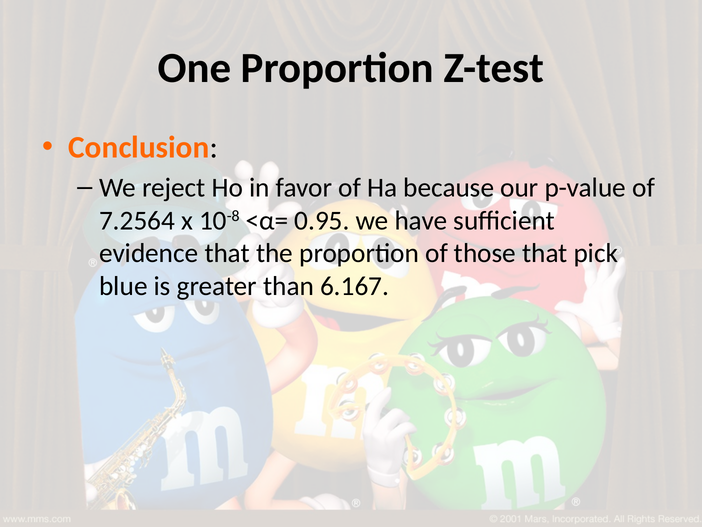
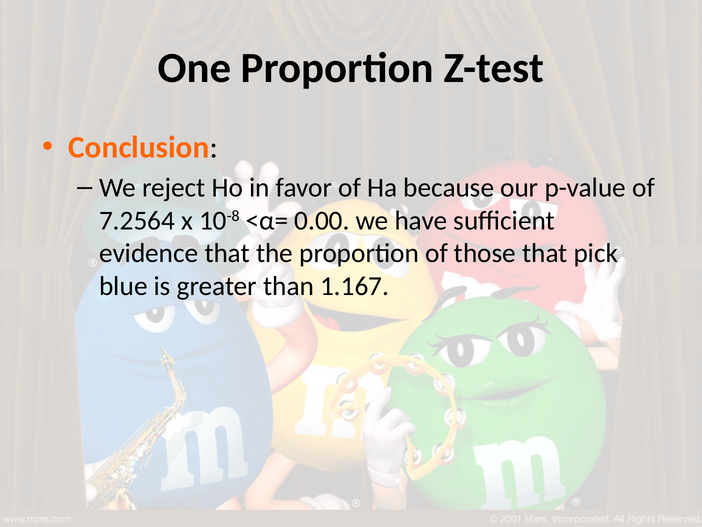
0.95: 0.95 -> 0.00
6.167: 6.167 -> 1.167
